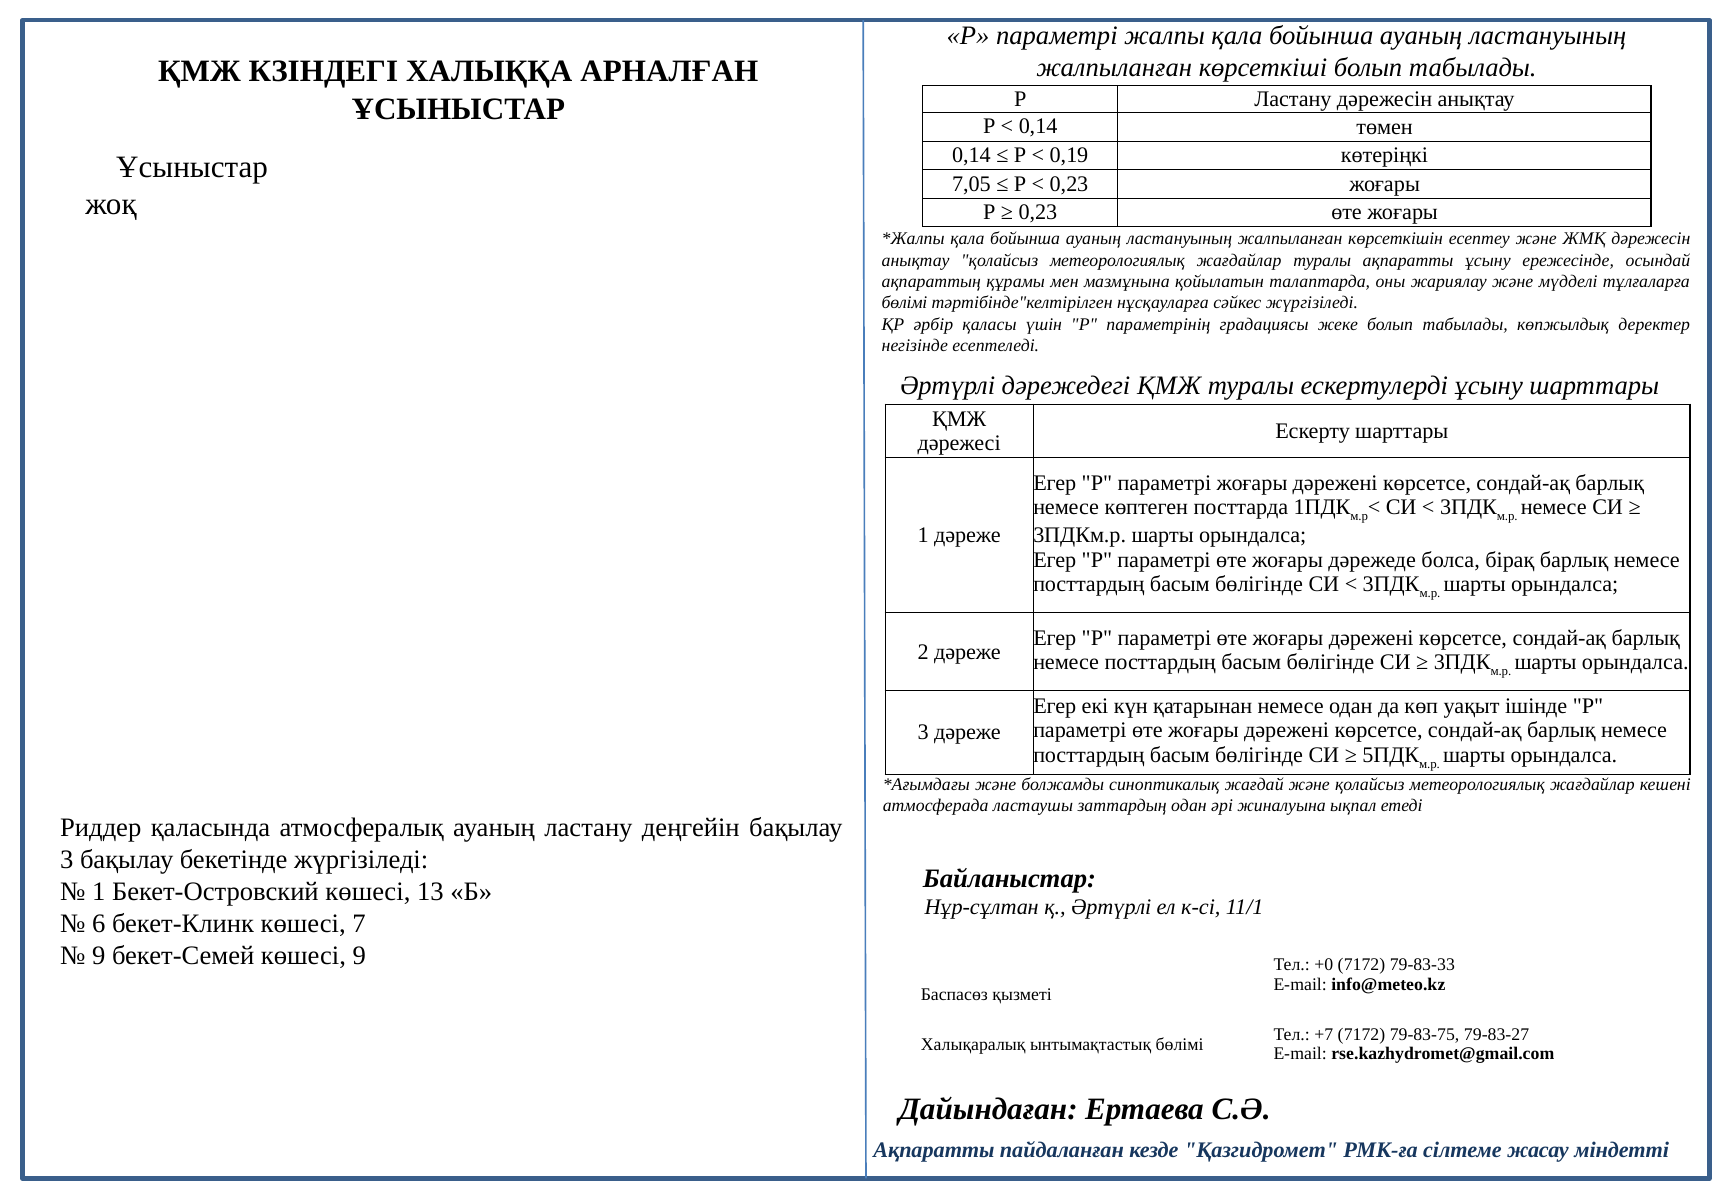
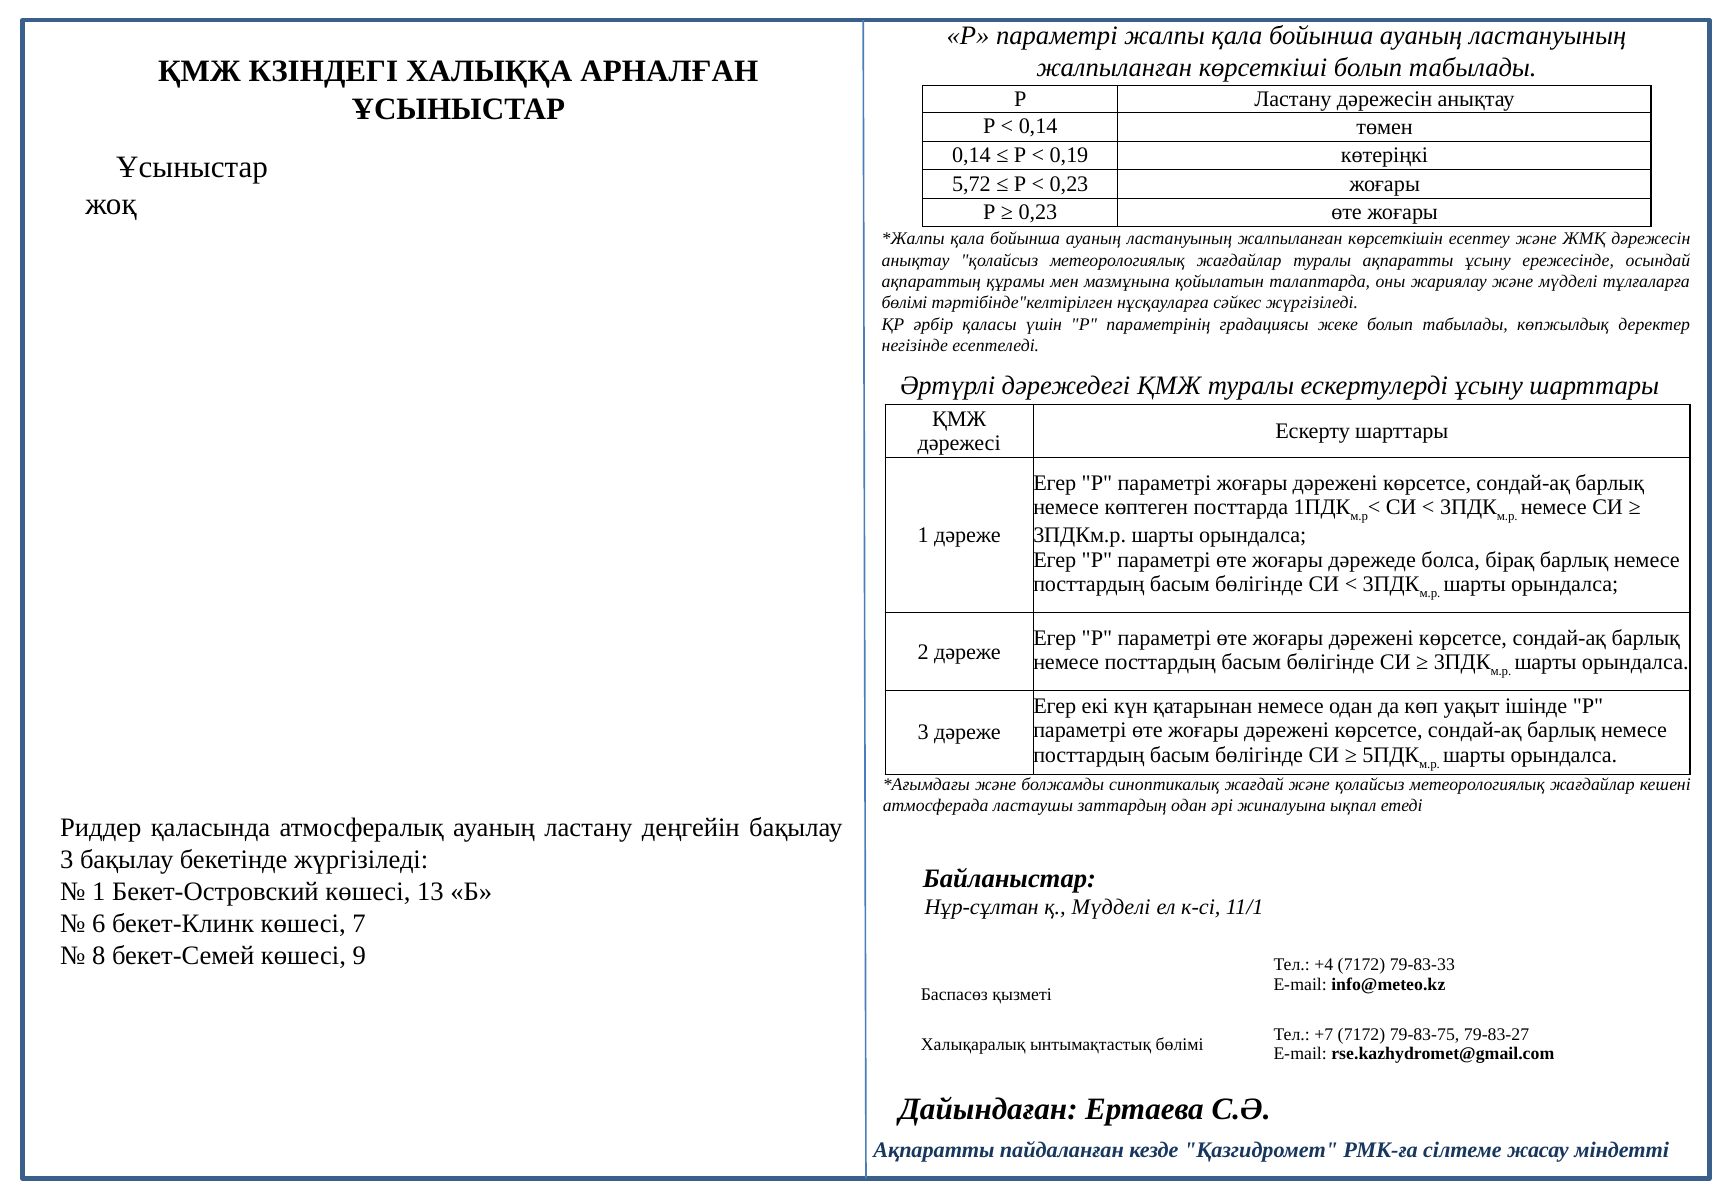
7,05: 7,05 -> 5,72
қ Әртүрлі: Әртүрлі -> Мүдделі
9 at (99, 956): 9 -> 8
+0: +0 -> +4
